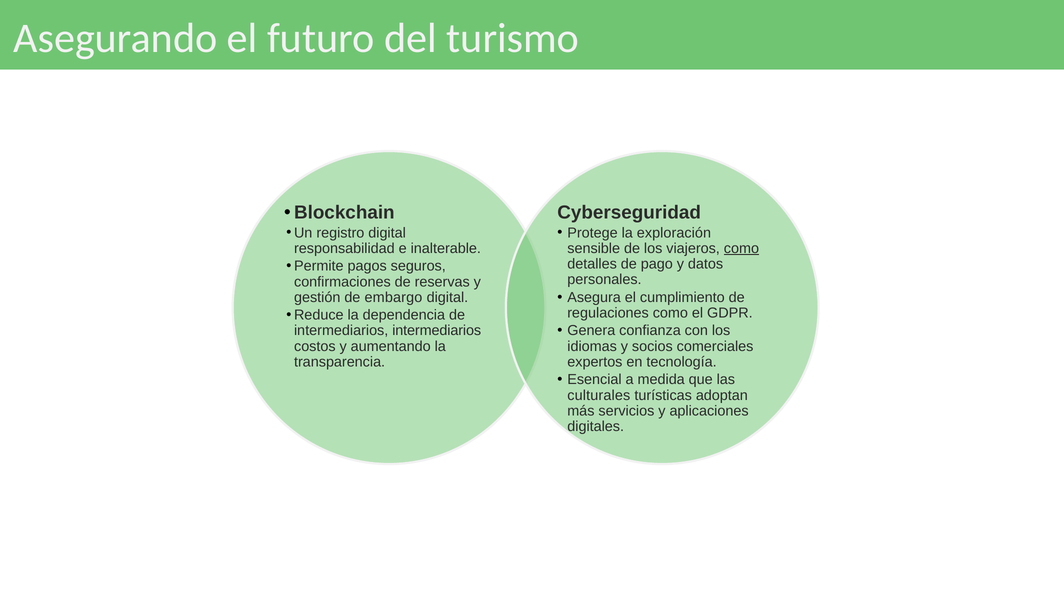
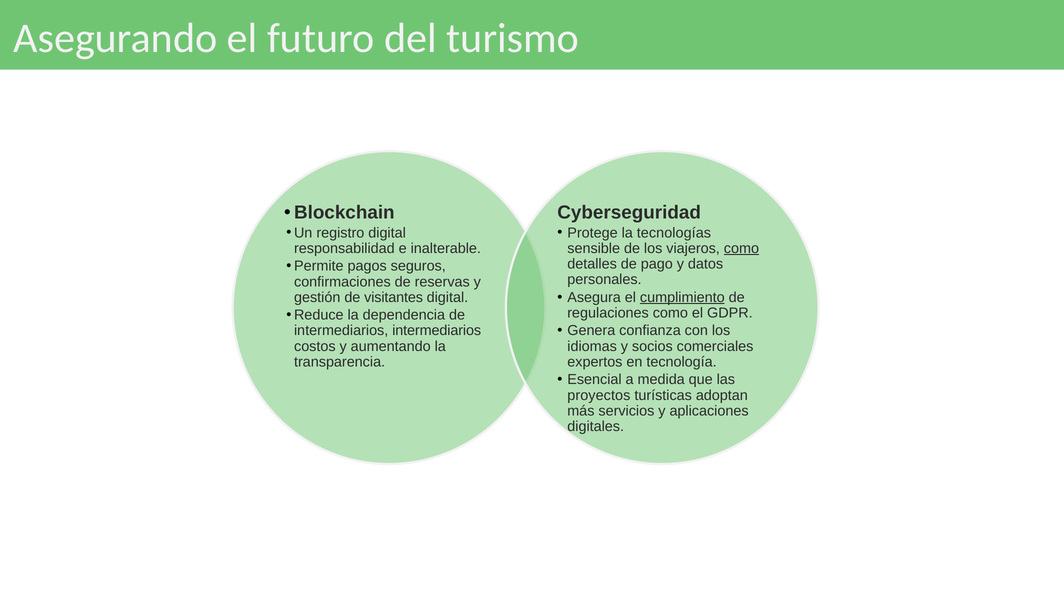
exploración: exploración -> tecnologías
cumplimiento underline: none -> present
embargo: embargo -> visitantes
culturales: culturales -> proyectos
